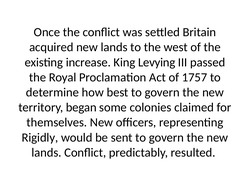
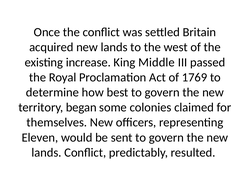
Levying: Levying -> Middle
1757: 1757 -> 1769
Rigidly: Rigidly -> Eleven
